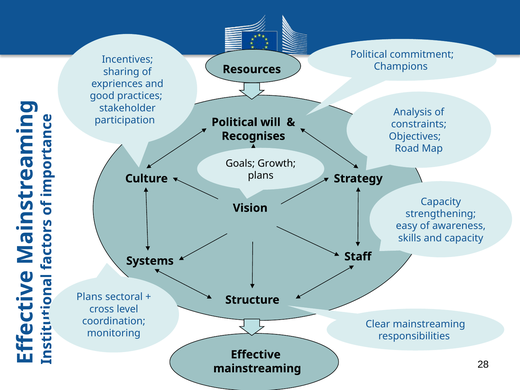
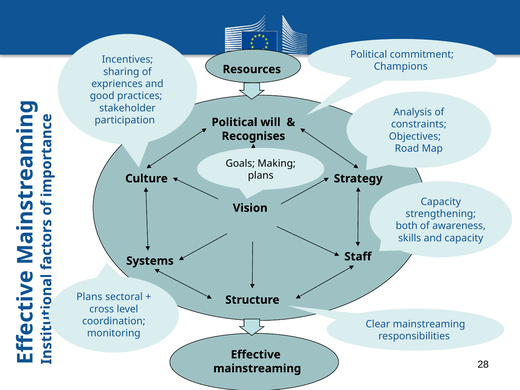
Growth: Growth -> Making
easy: easy -> both
